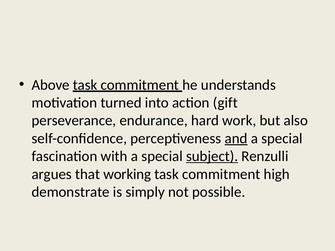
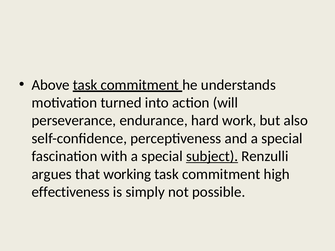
gift: gift -> will
and underline: present -> none
demonstrate: demonstrate -> effectiveness
